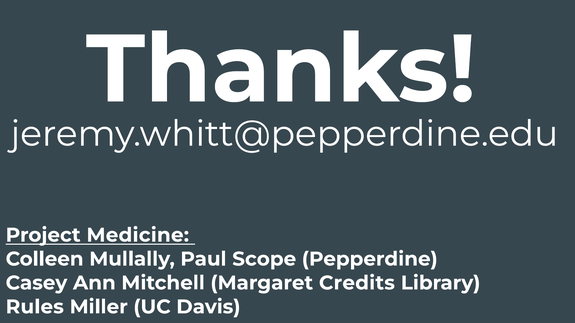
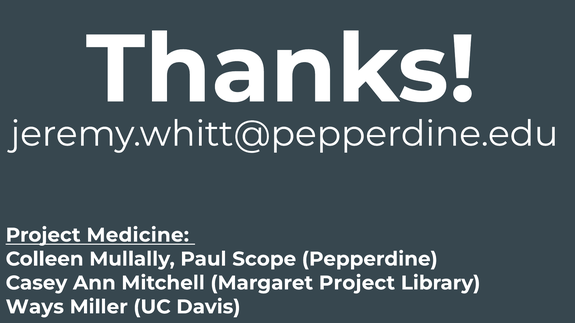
Margaret Credits: Credits -> Project
Rules: Rules -> Ways
